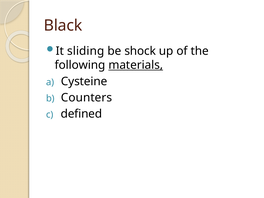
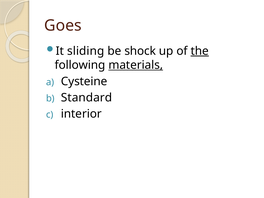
Black: Black -> Goes
the underline: none -> present
Counters: Counters -> Standard
defined: defined -> interior
